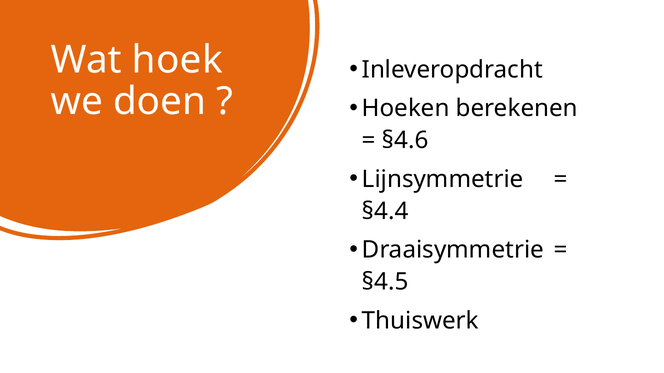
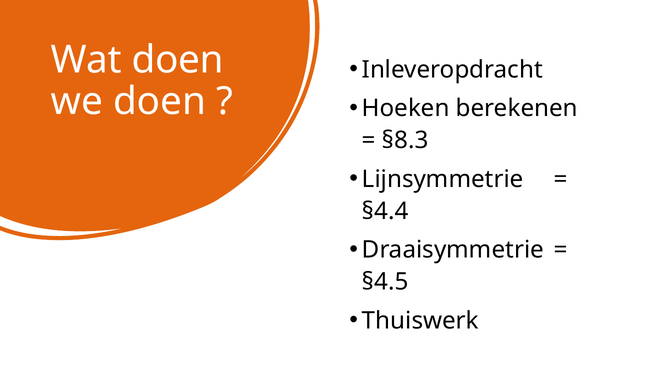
Wat hoek: hoek -> doen
§4.6: §4.6 -> §8.3
